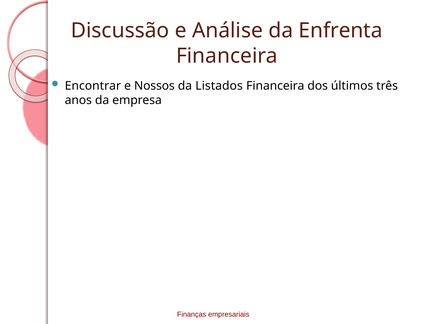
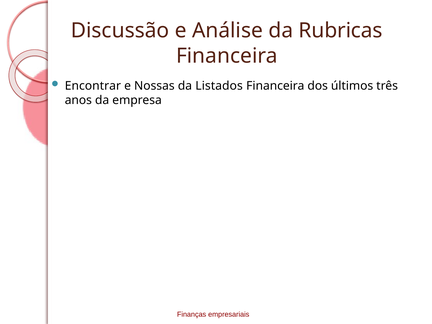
Enfrenta: Enfrenta -> Rubricas
Nossos: Nossos -> Nossas
